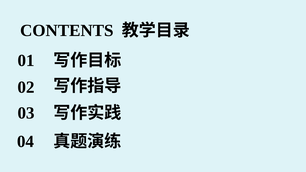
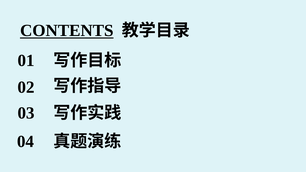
CONTENTS underline: none -> present
